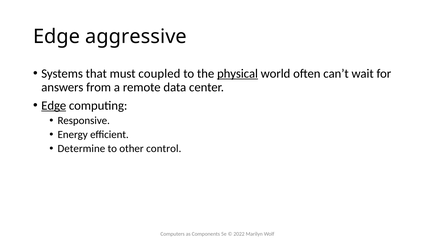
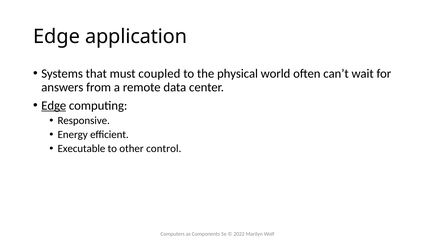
aggressive: aggressive -> application
physical underline: present -> none
Determine: Determine -> Executable
